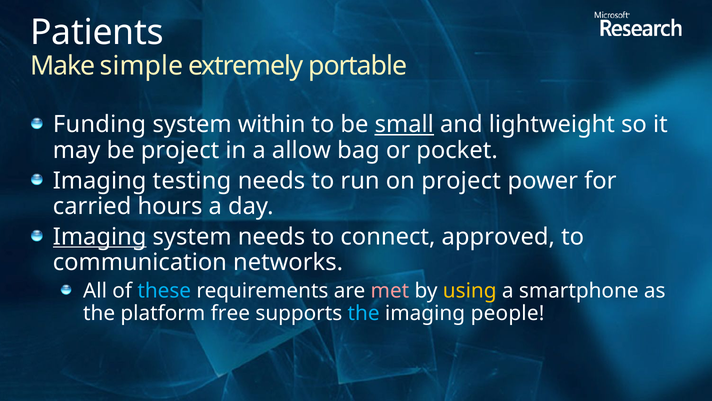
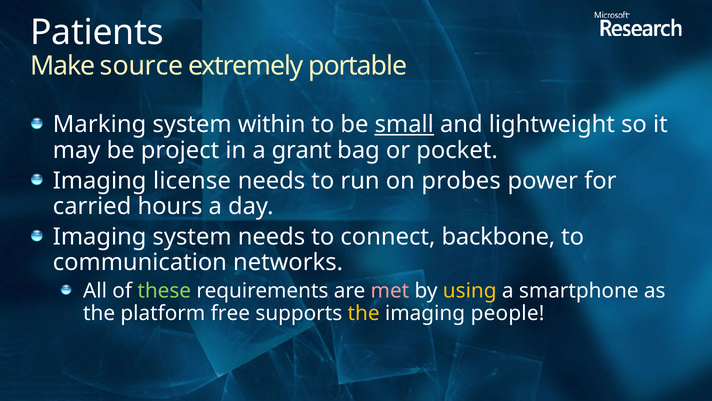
simple: simple -> source
Funding: Funding -> Marking
allow: allow -> grant
testing: testing -> license
on project: project -> probes
Imaging at (100, 237) underline: present -> none
approved: approved -> backbone
these colour: light blue -> light green
the at (364, 313) colour: light blue -> yellow
